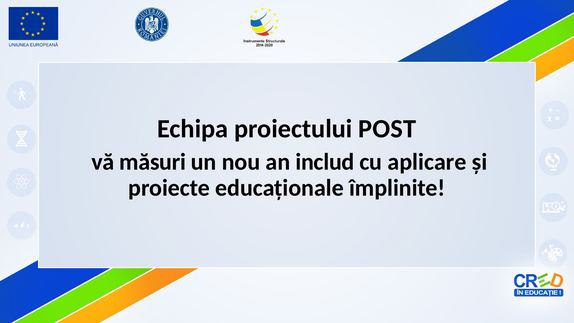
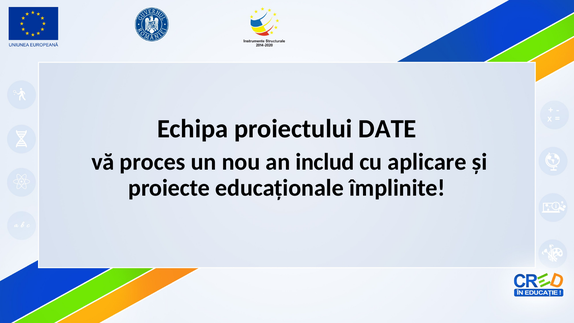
POST: POST -> DATE
măsuri: măsuri -> proces
